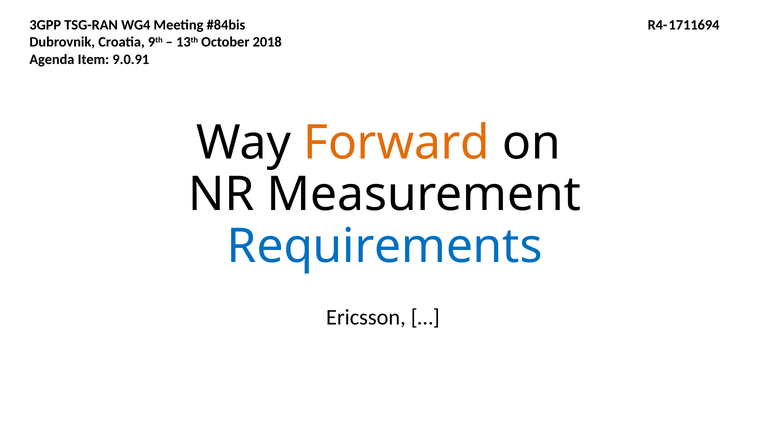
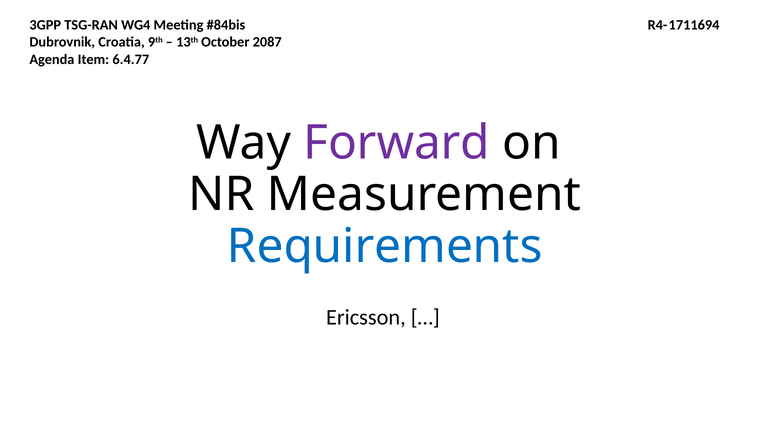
2018: 2018 -> 2087
9.0.91: 9.0.91 -> 6.4.77
Forward colour: orange -> purple
